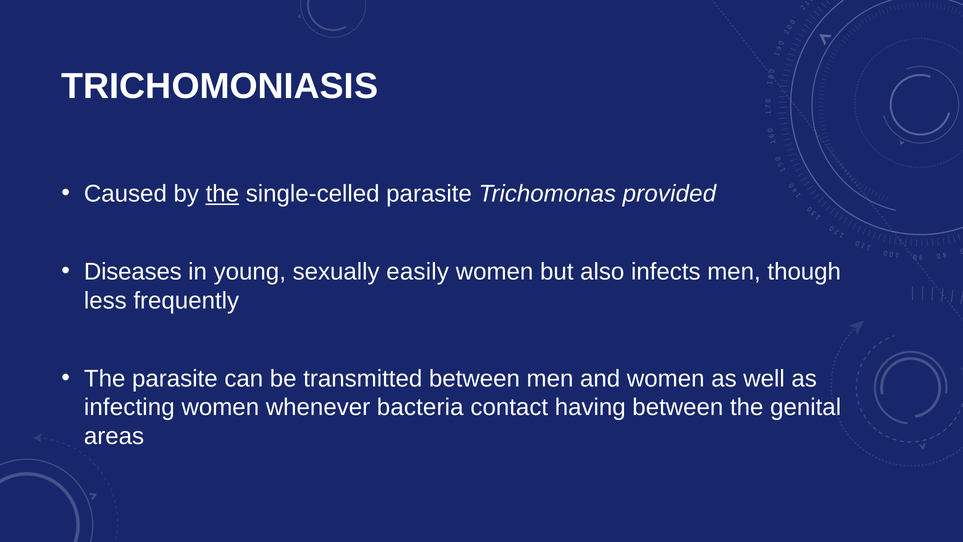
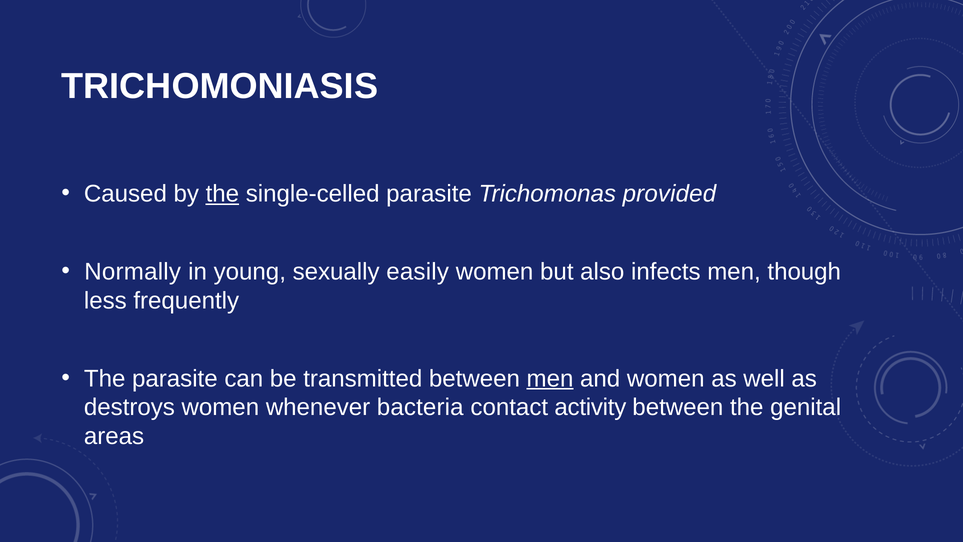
Diseases: Diseases -> Normally
men at (550, 378) underline: none -> present
infecting: infecting -> destroys
having: having -> activity
